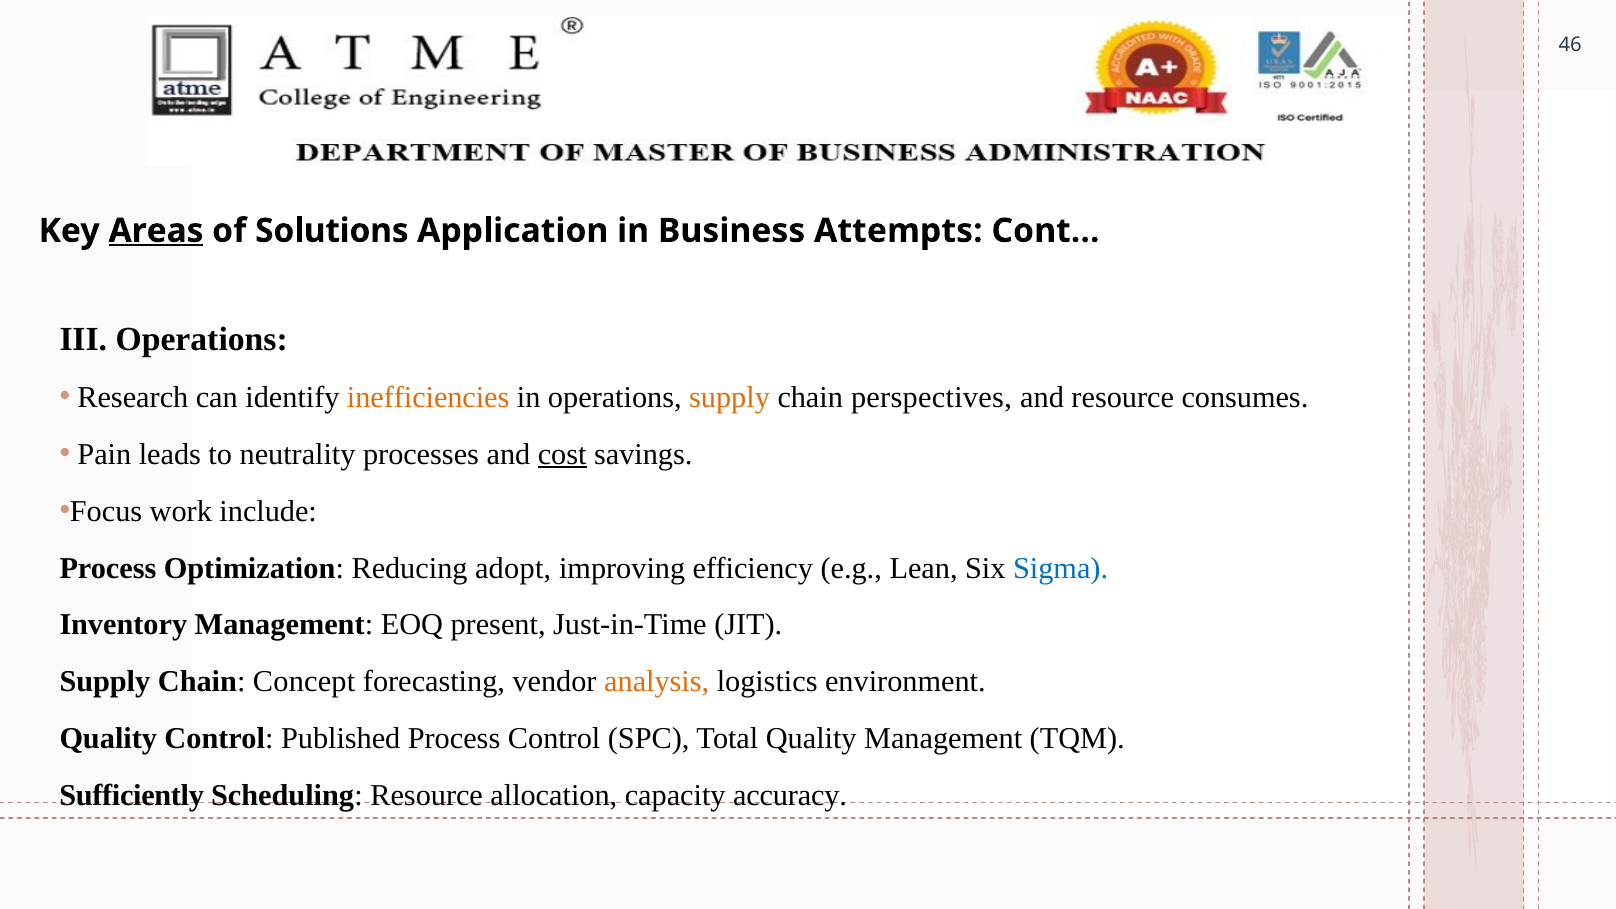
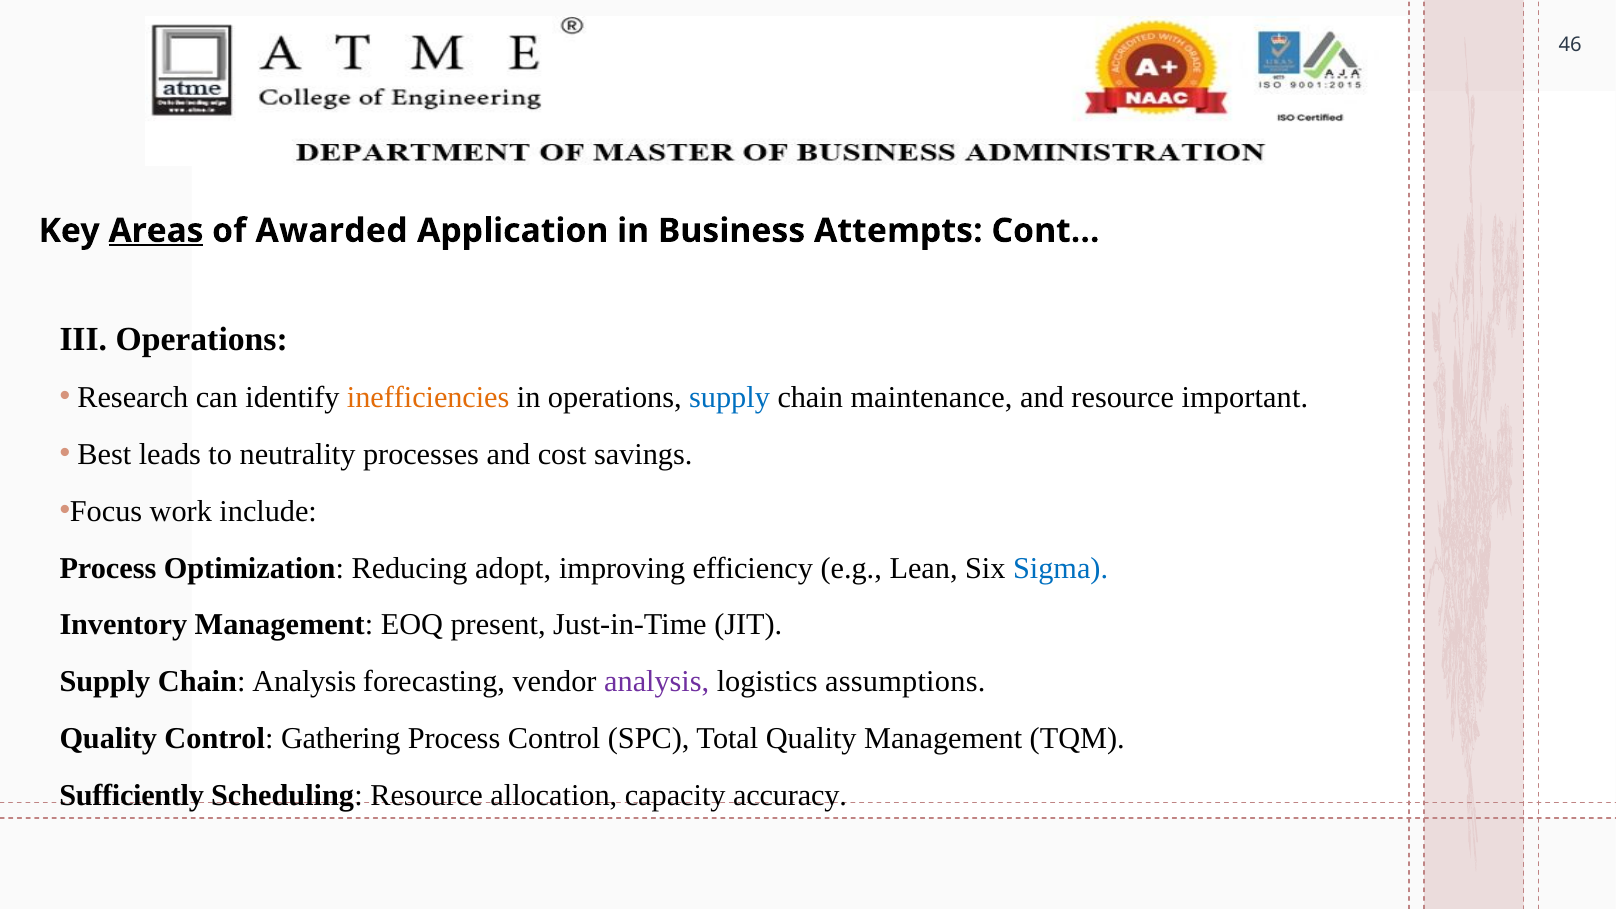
Solutions: Solutions -> Awarded
supply at (730, 398) colour: orange -> blue
perspectives: perspectives -> maintenance
consumes: consumes -> important
Pain: Pain -> Best
cost underline: present -> none
Chain Concept: Concept -> Analysis
analysis at (657, 682) colour: orange -> purple
environment: environment -> assumptions
Published: Published -> Gathering
